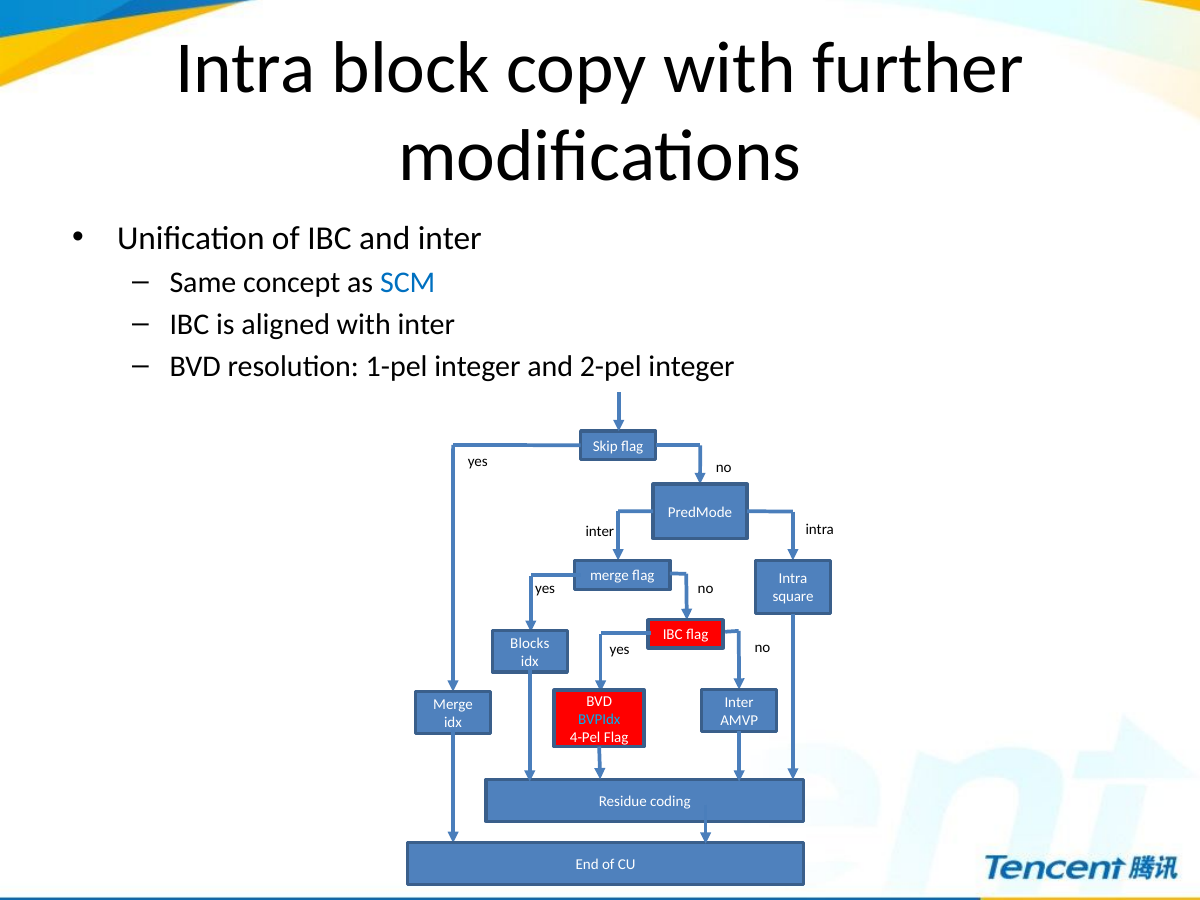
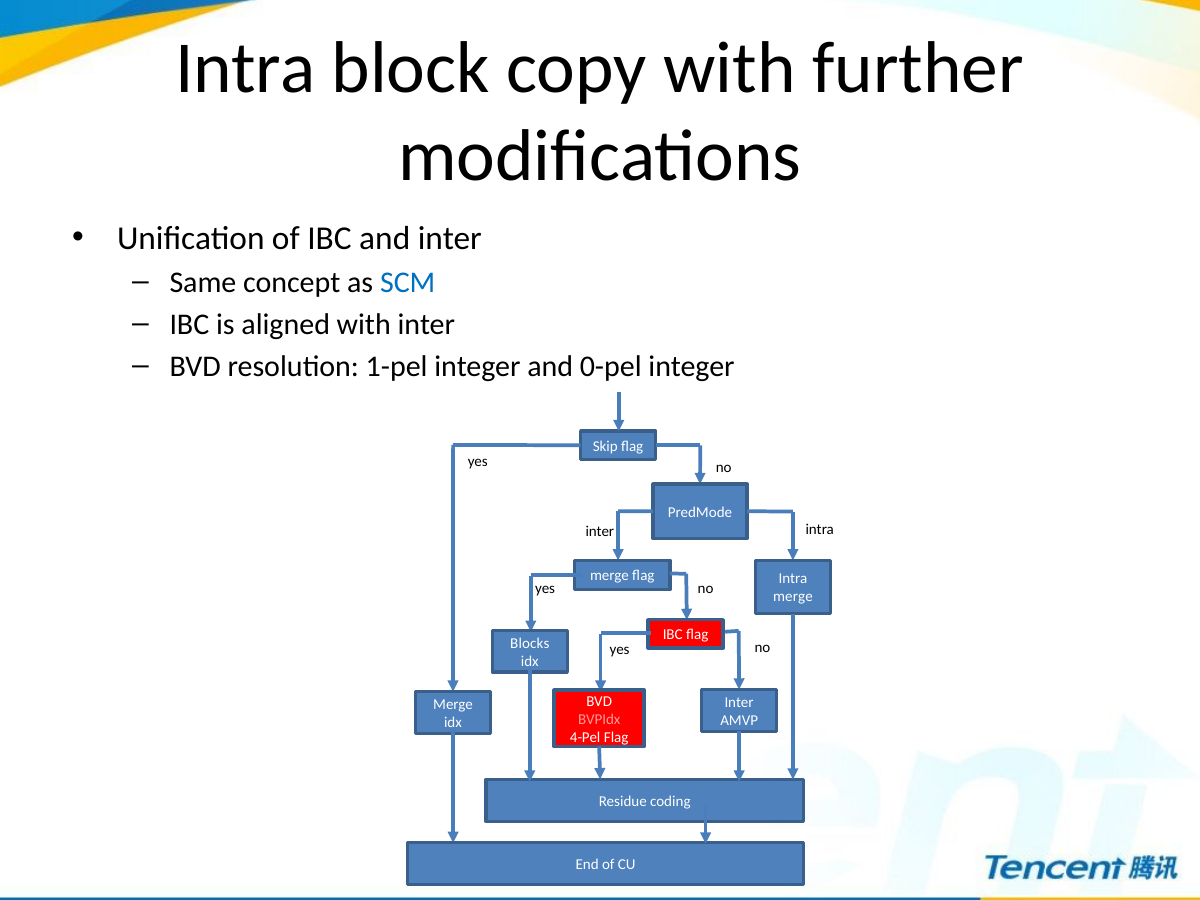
2-pel: 2-pel -> 0-pel
square at (793, 597): square -> merge
BVPIdx colour: light blue -> pink
